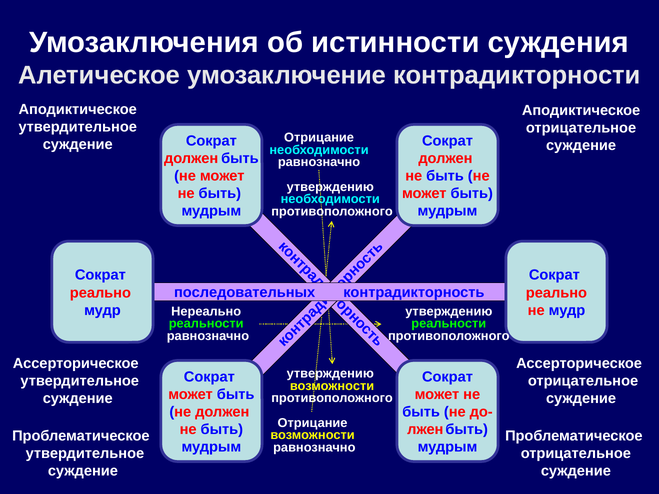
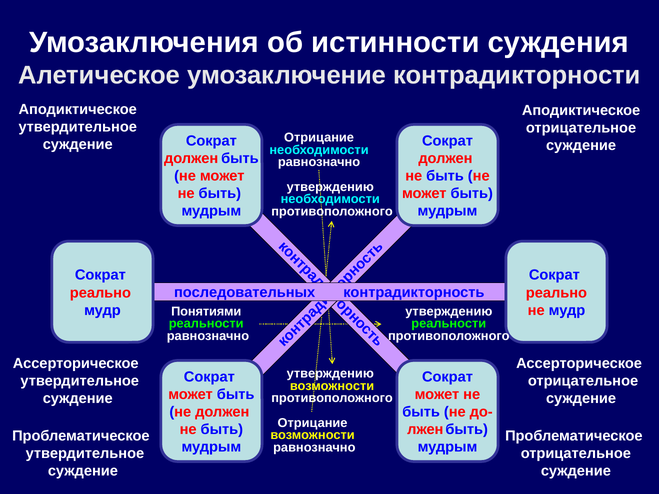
Нереально: Нереально -> Понятиями
